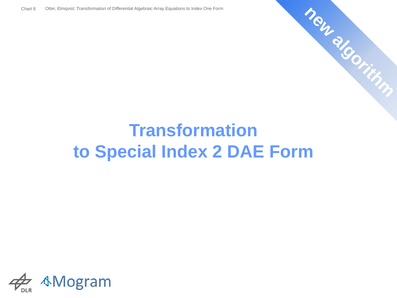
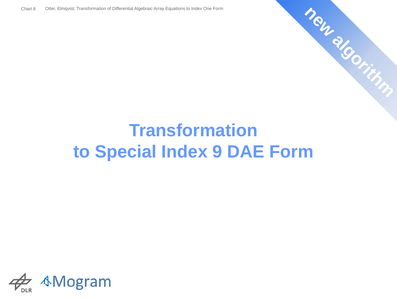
2: 2 -> 9
